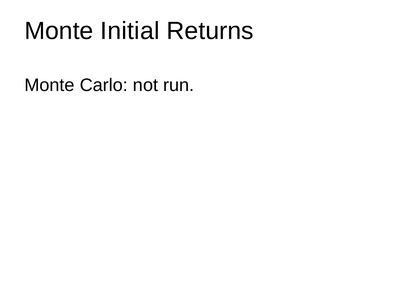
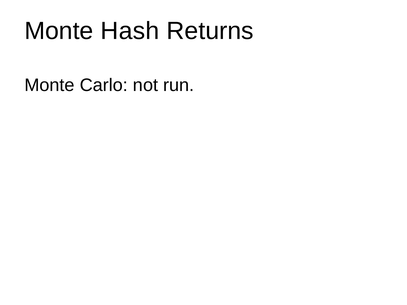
Initial: Initial -> Hash
